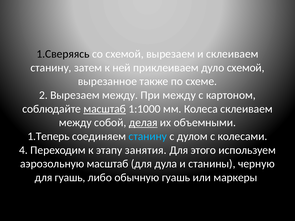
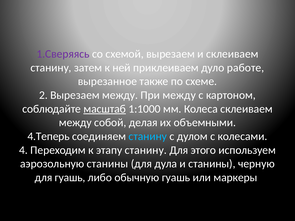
1.Сверяясь colour: black -> purple
дуло схемой: схемой -> работе
делая underline: present -> none
1.Теперь: 1.Теперь -> 4.Теперь
этапу занятия: занятия -> станину
аэрозольную масштаб: масштаб -> станины
